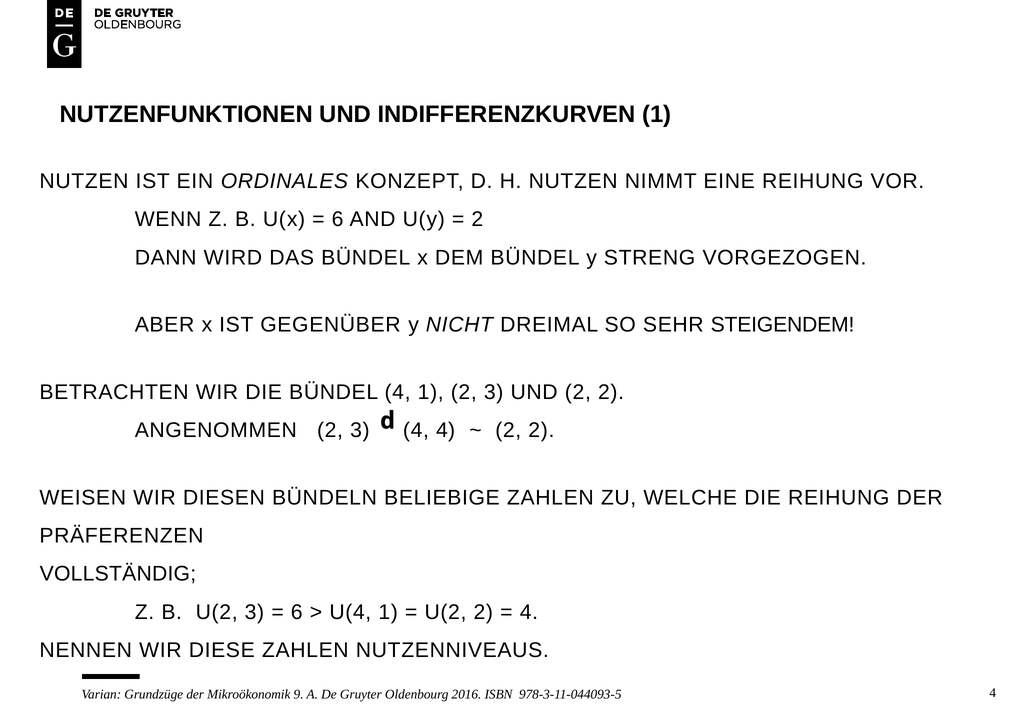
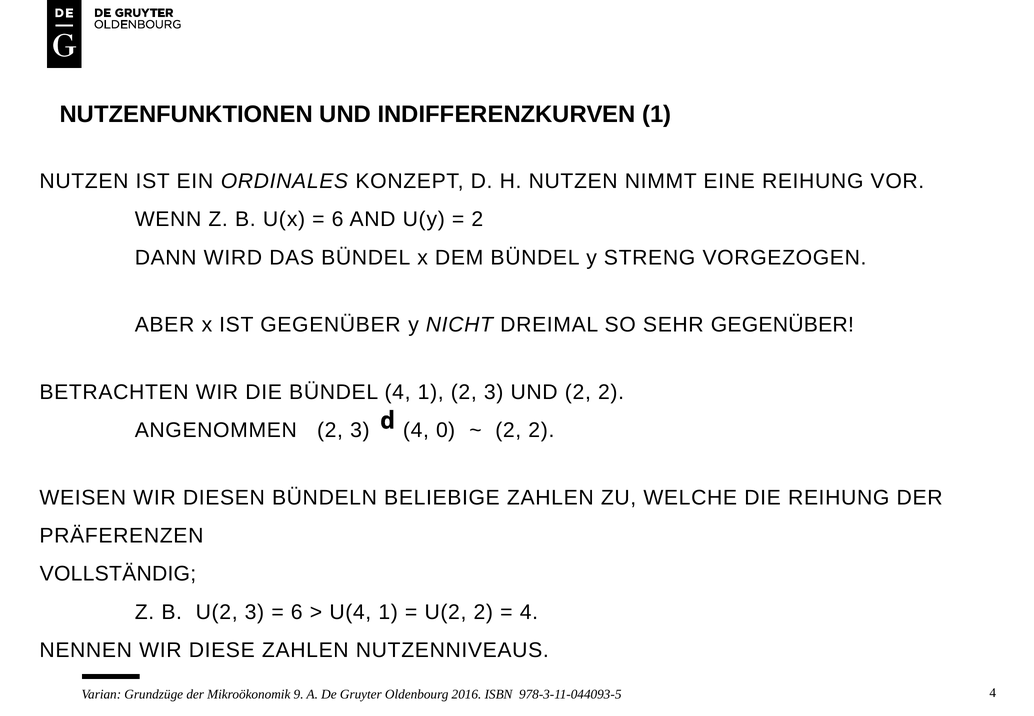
SEHR STEIGENDEM: STEIGENDEM -> GEGENÜBER
4 4: 4 -> 0
